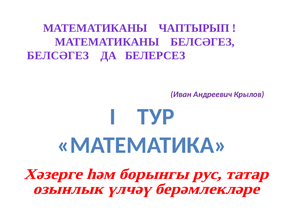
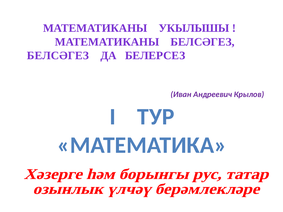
ЧАПТЫРЫП: ЧАПТЫРЫП -> УКЫЛЫШЫ
